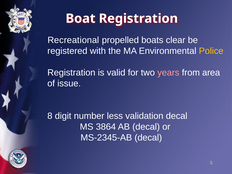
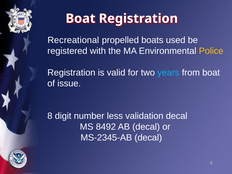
clear: clear -> used
years colour: pink -> light blue
from area: area -> boat
3864: 3864 -> 8492
